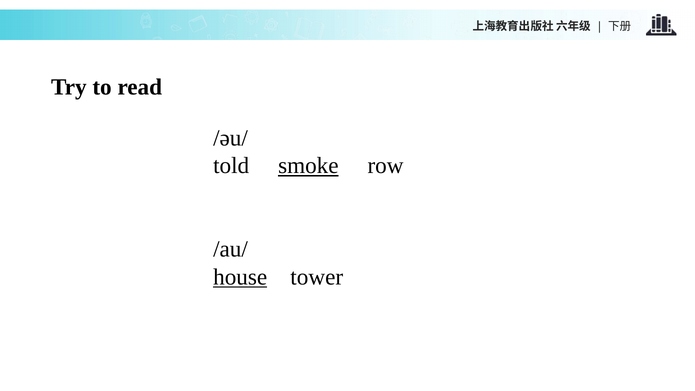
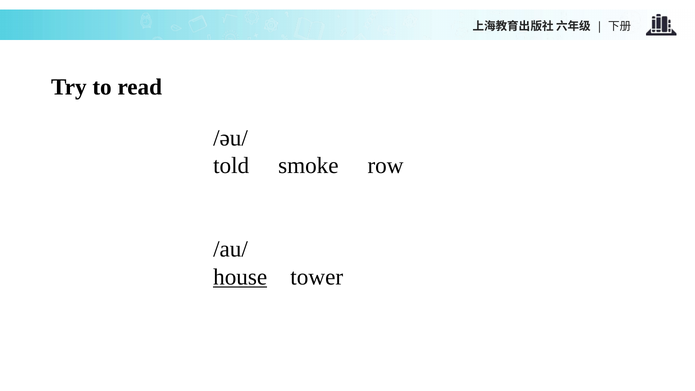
smoke underline: present -> none
